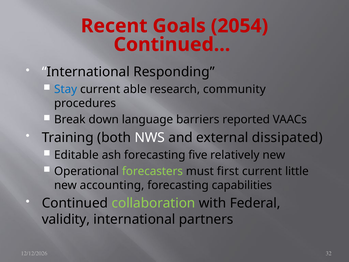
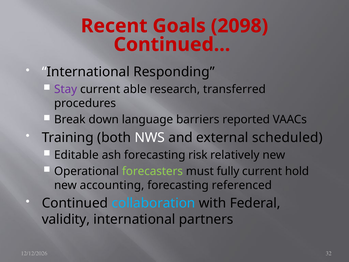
2054: 2054 -> 2098
Stay colour: blue -> purple
community: community -> transferred
dissipated: dissipated -> scheduled
five: five -> risk
first: first -> fully
little: little -> hold
capabilities: capabilities -> referenced
collaboration colour: light green -> light blue
